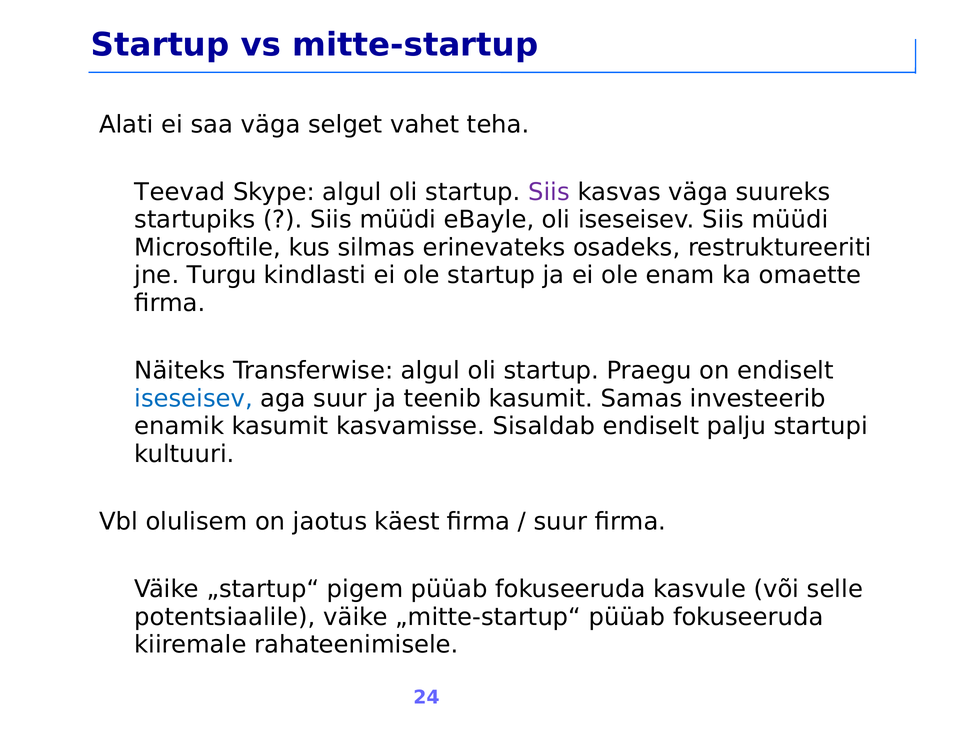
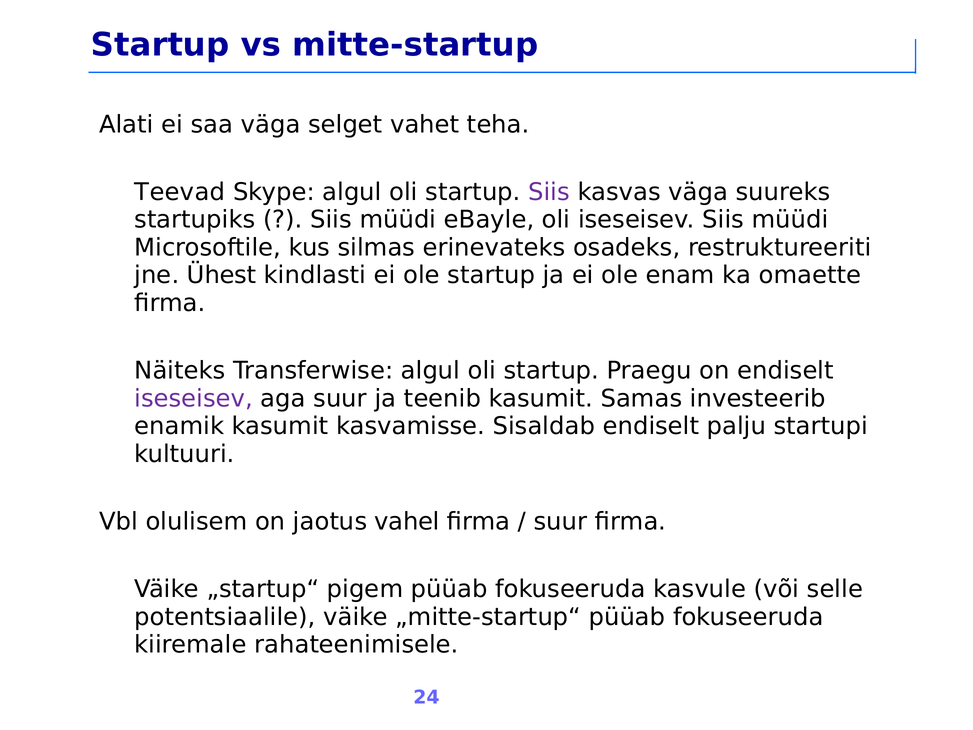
Turgu: Turgu -> Ühest
iseseisev at (194, 398) colour: blue -> purple
käest: käest -> vahel
